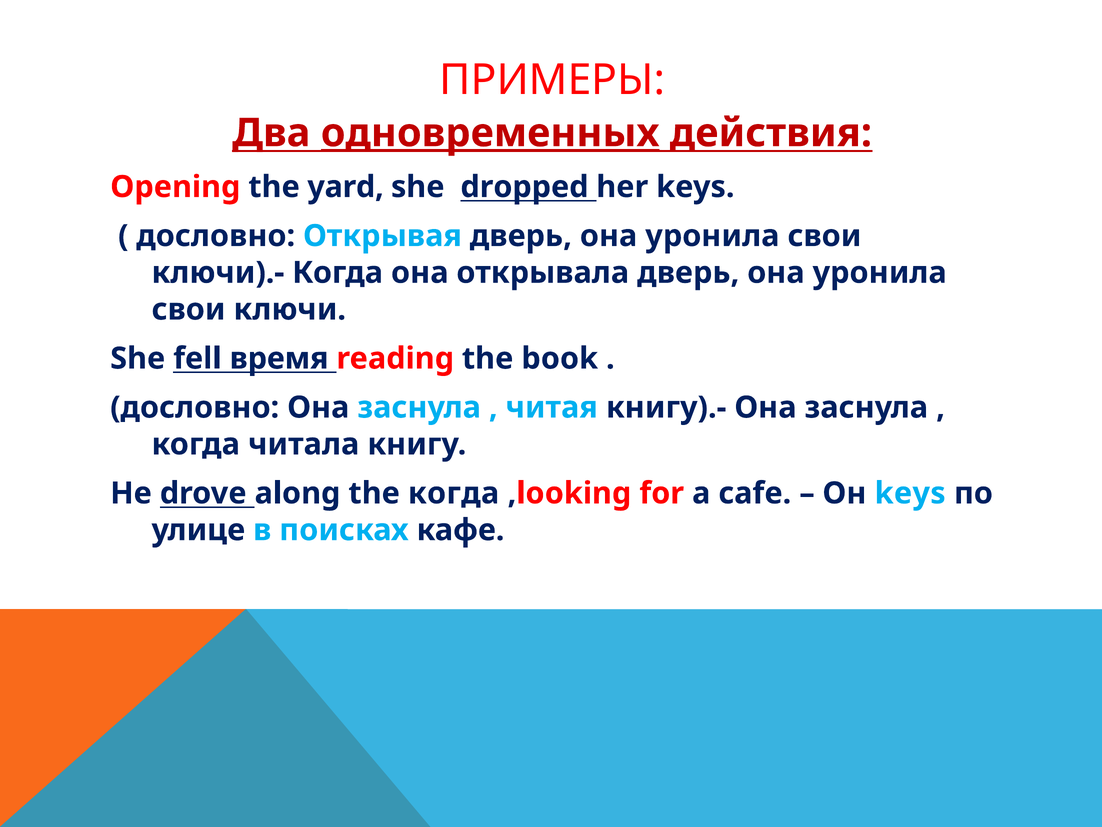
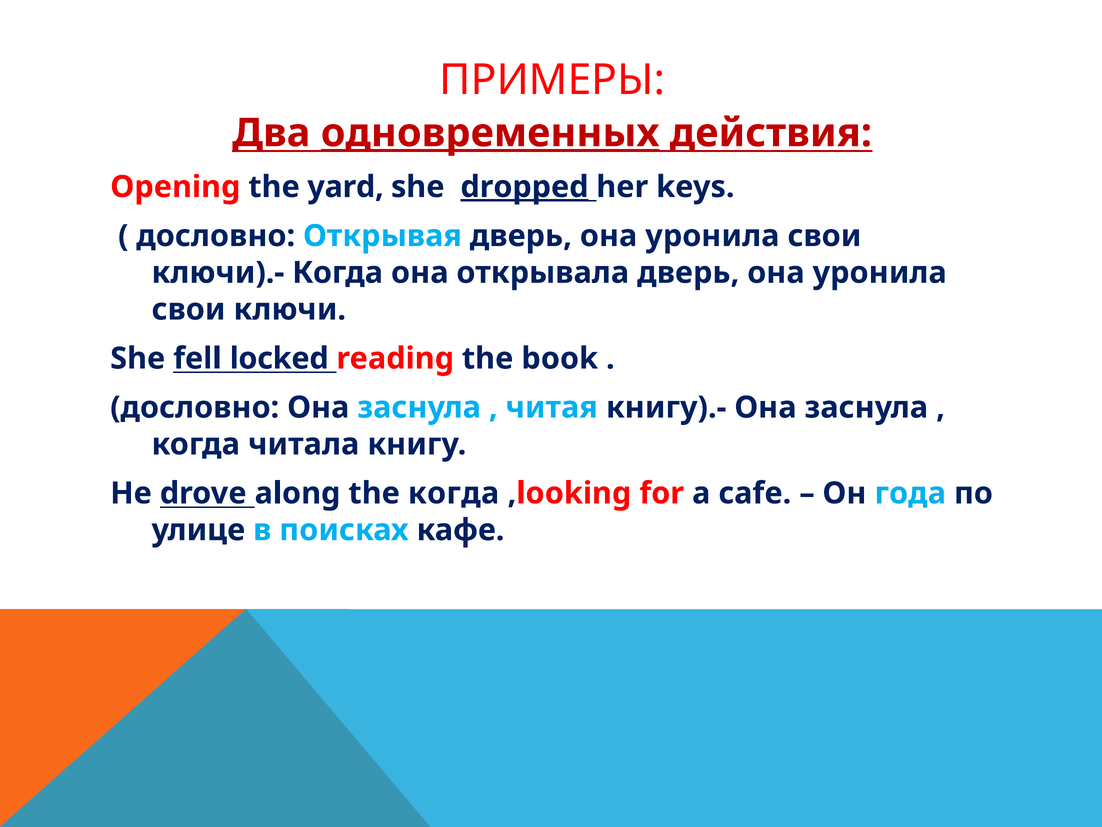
dropped underline: none -> present
время: время -> locked
Он keys: keys -> года
